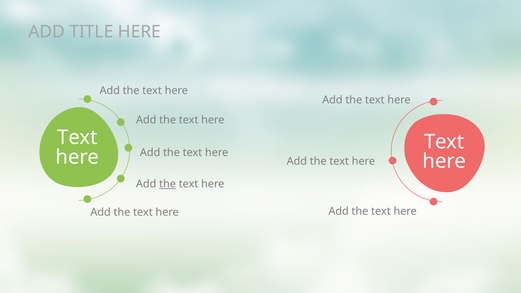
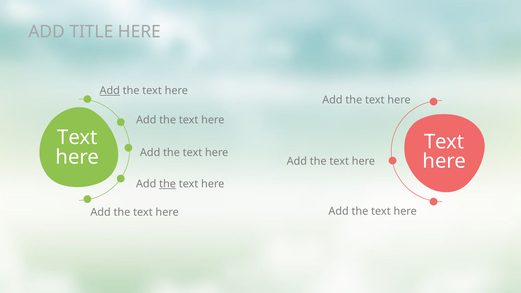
Add at (110, 91) underline: none -> present
